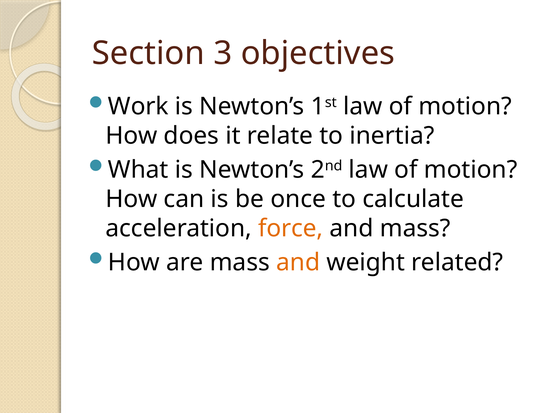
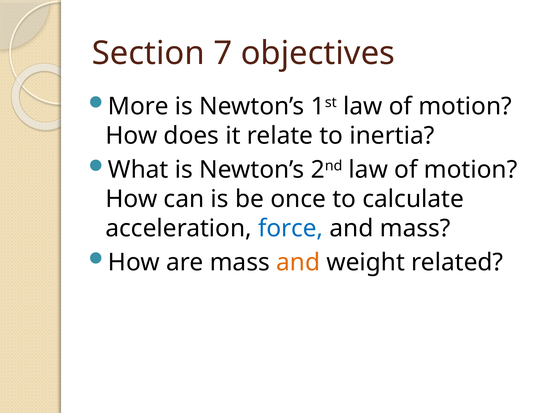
3: 3 -> 7
Work: Work -> More
force colour: orange -> blue
